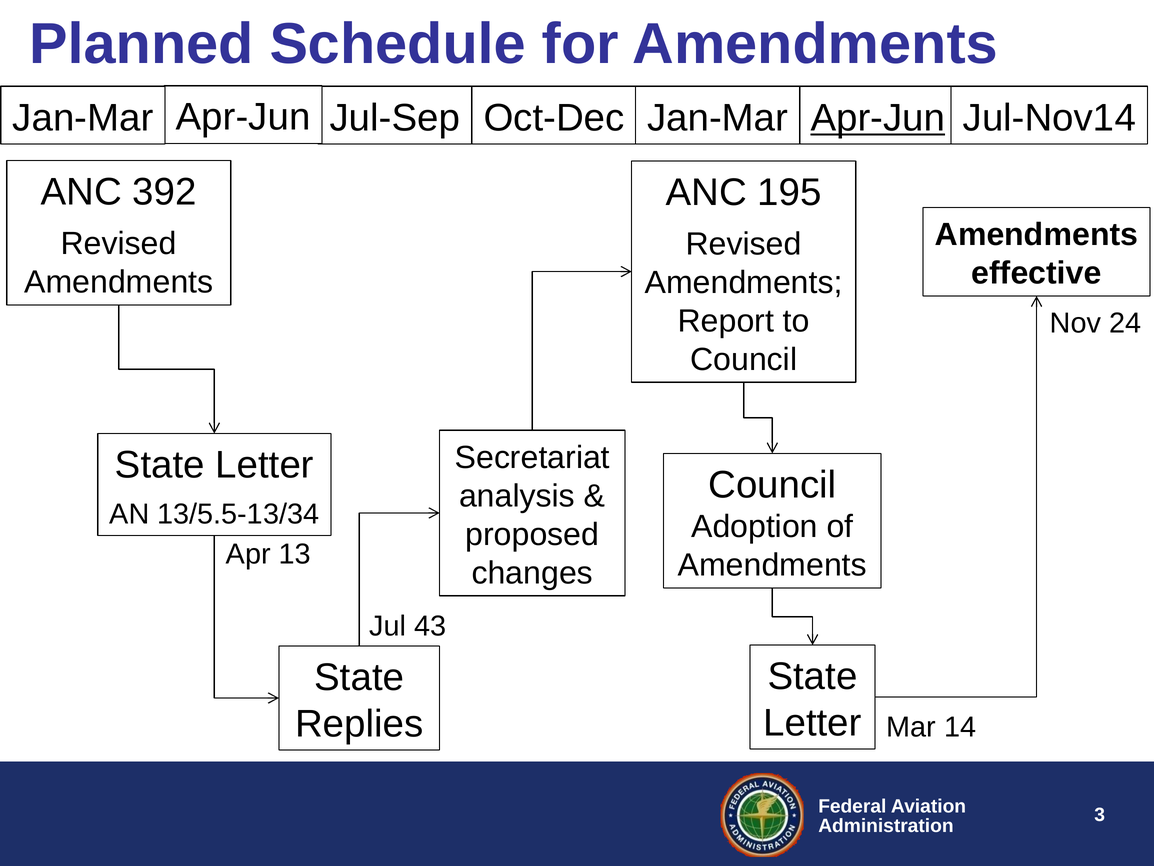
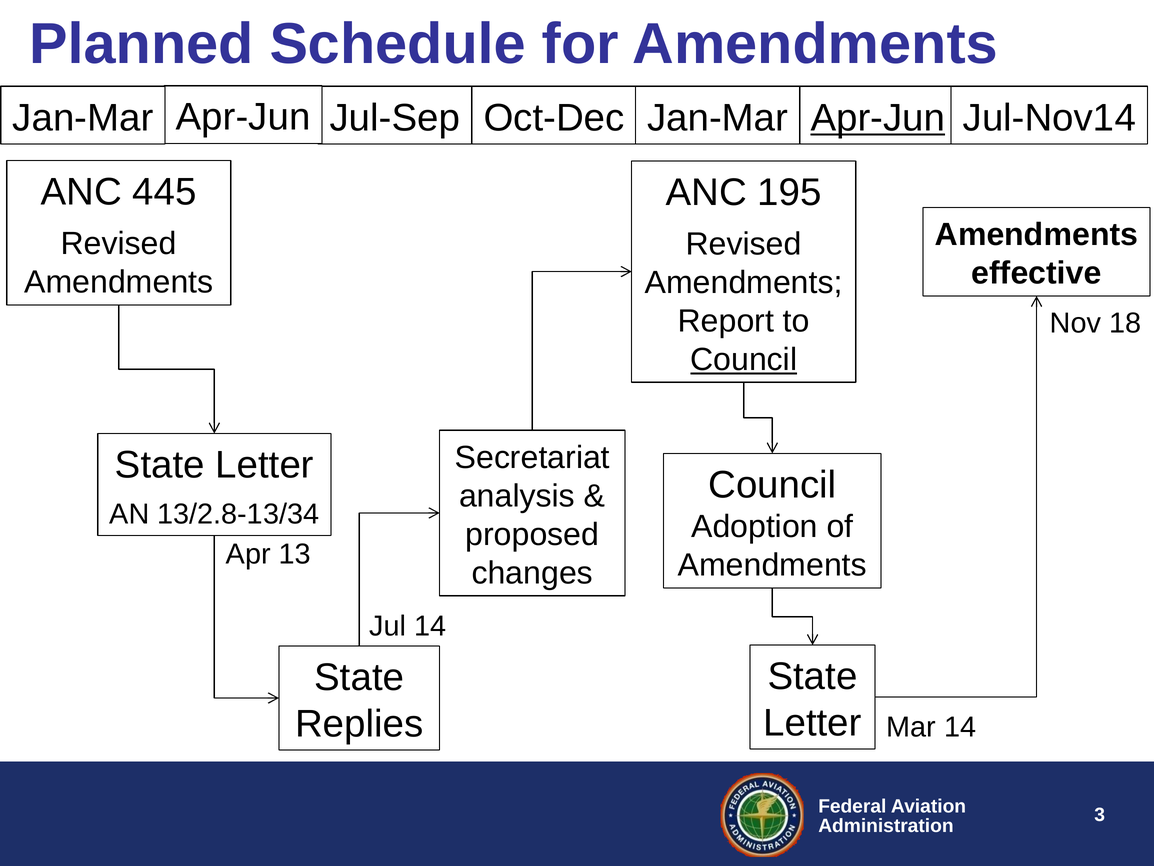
392: 392 -> 445
24: 24 -> 18
Council at (744, 359) underline: none -> present
13/5.5-13/34: 13/5.5-13/34 -> 13/2.8-13/34
Jul 43: 43 -> 14
